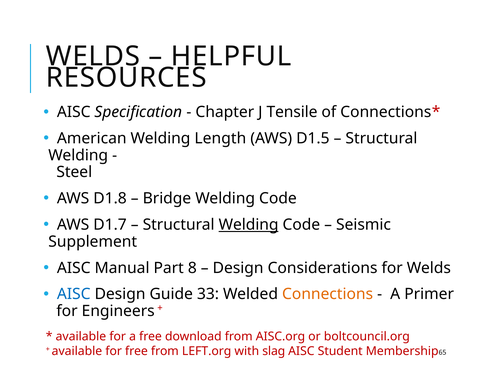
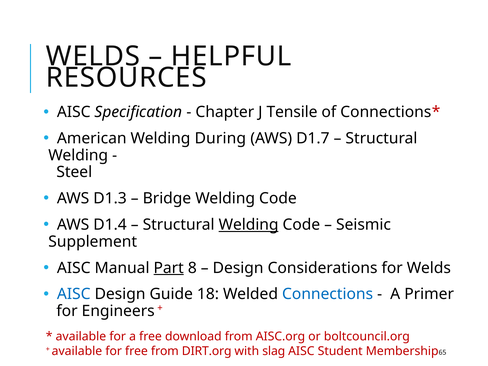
Length: Length -> During
D1.5: D1.5 -> D1.7
D1.8: D1.8 -> D1.3
D1.7: D1.7 -> D1.4
Part underline: none -> present
33: 33 -> 18
Connections colour: orange -> blue
LEFT.org: LEFT.org -> DIRT.org
